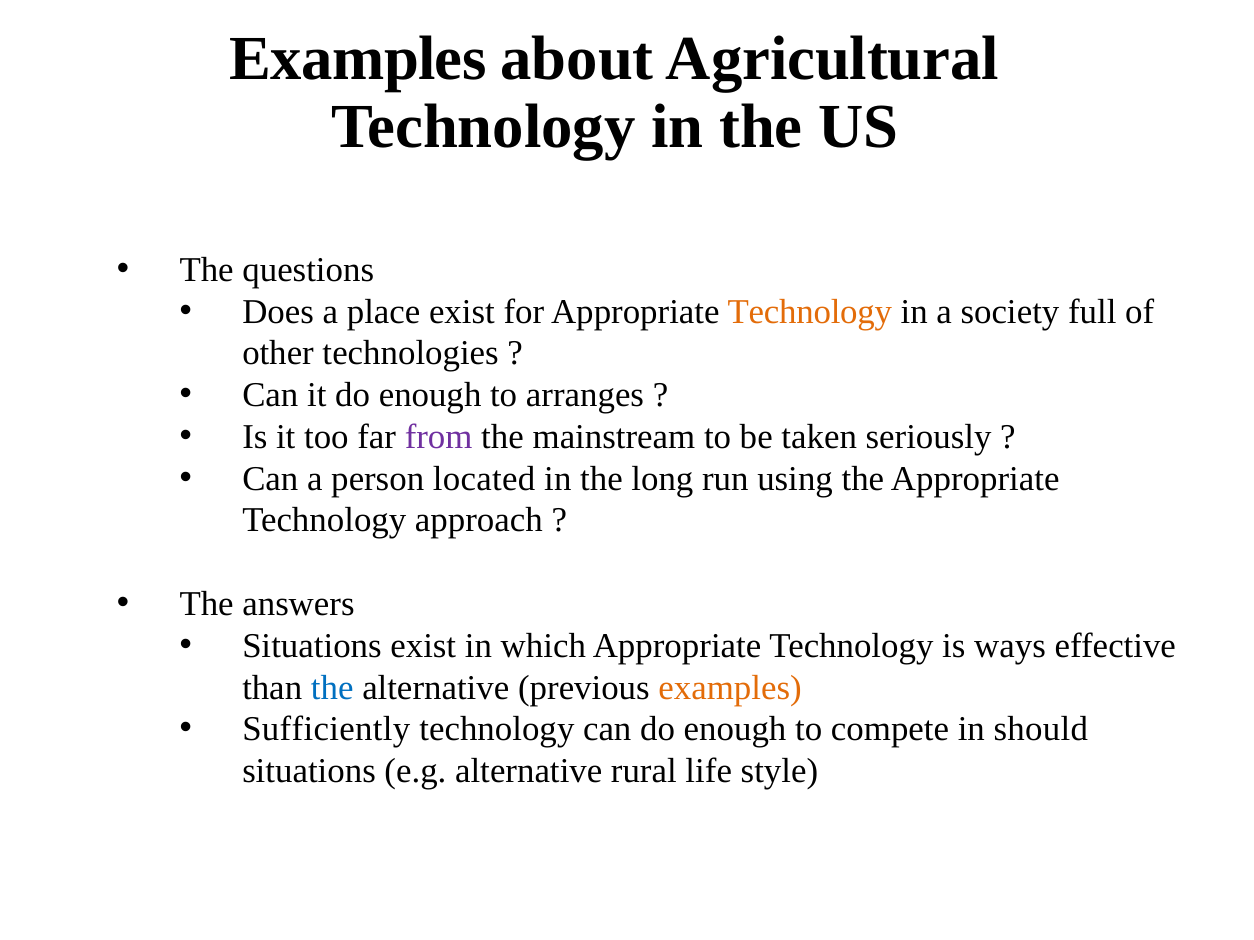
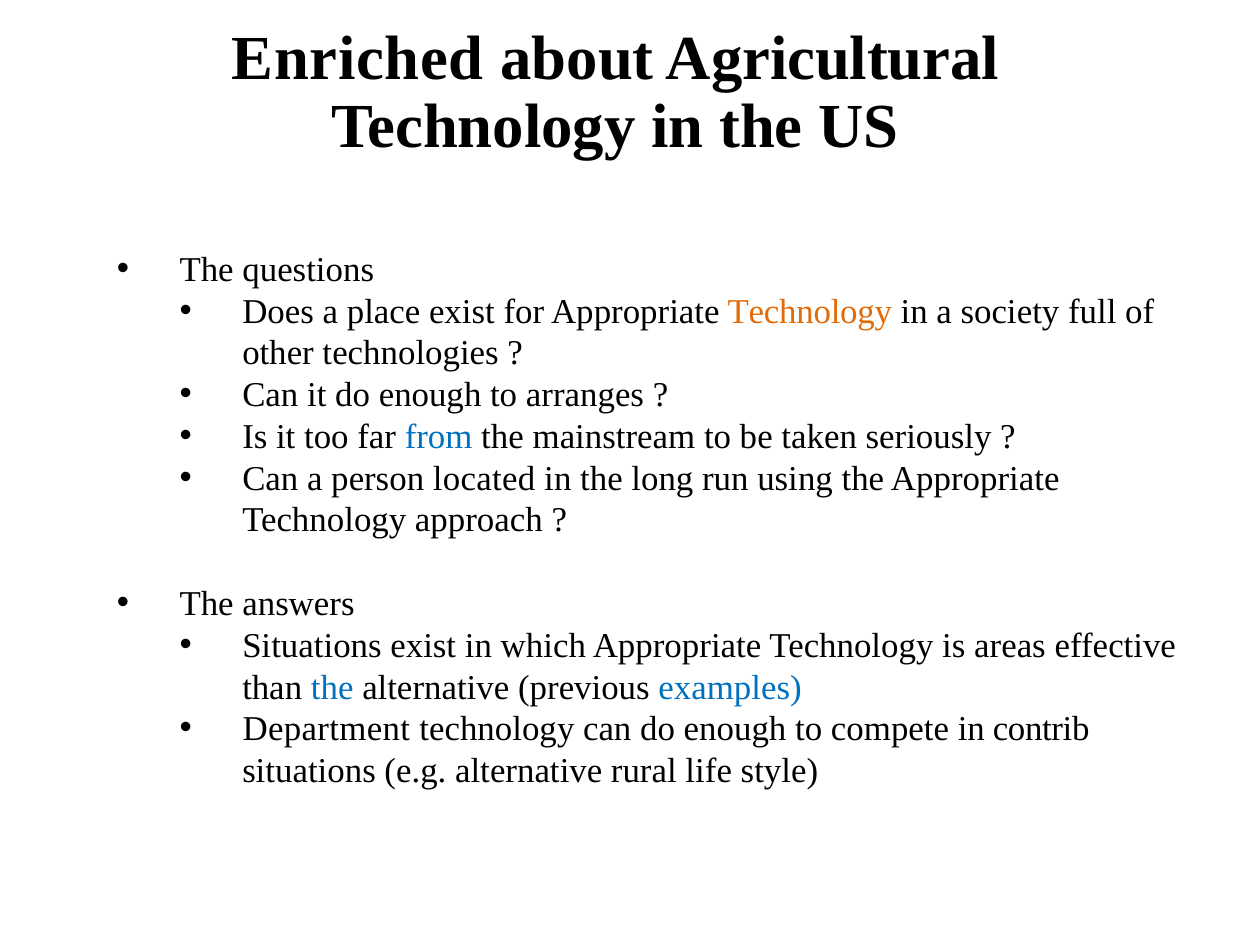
Examples at (358, 59): Examples -> Enriched
from colour: purple -> blue
ways: ways -> areas
examples at (730, 688) colour: orange -> blue
Sufficiently: Sufficiently -> Department
should: should -> contrib
